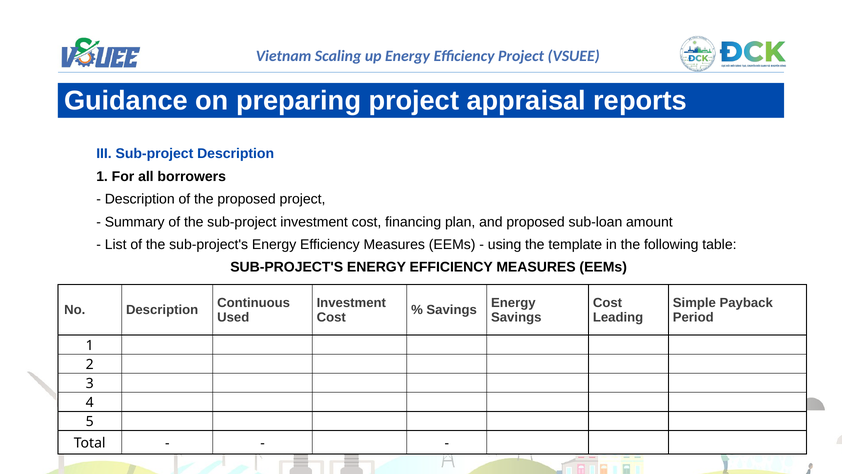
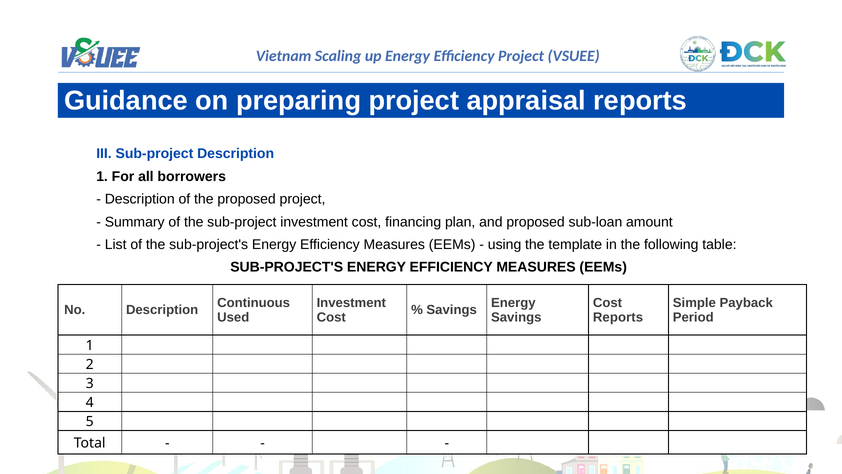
Leading at (618, 317): Leading -> Reports
